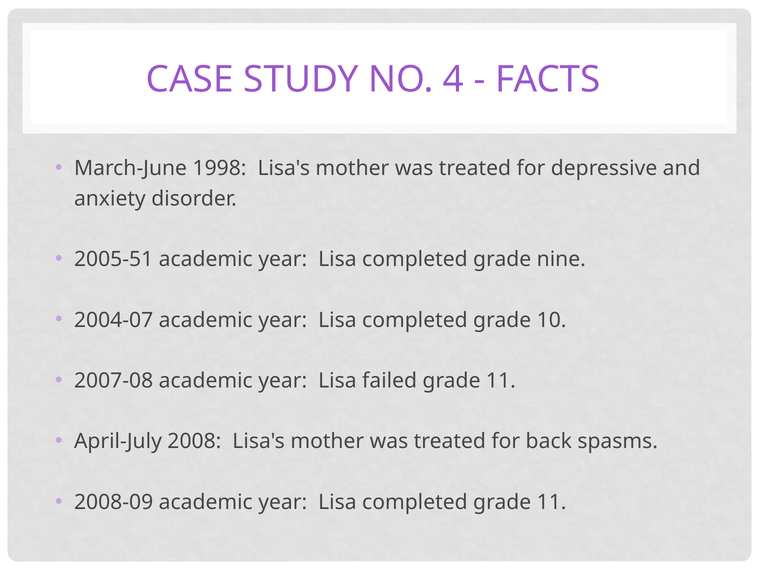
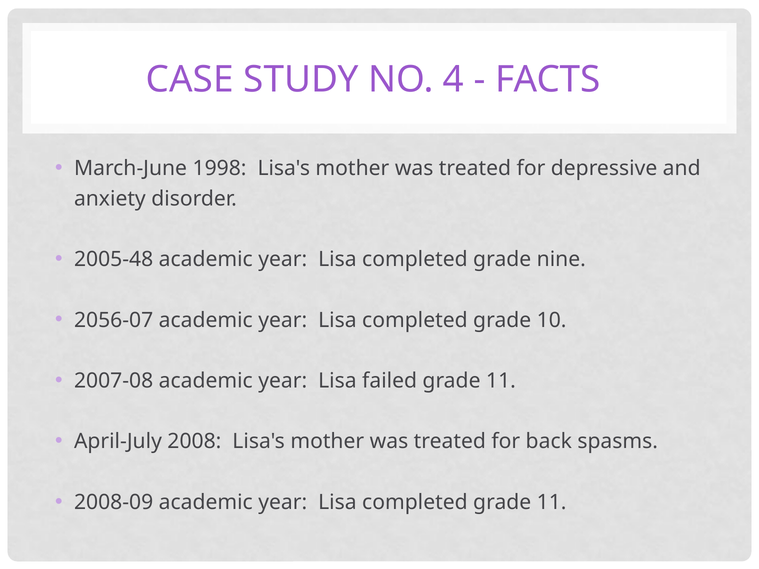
2005-51: 2005-51 -> 2005-48
2004-07: 2004-07 -> 2056-07
